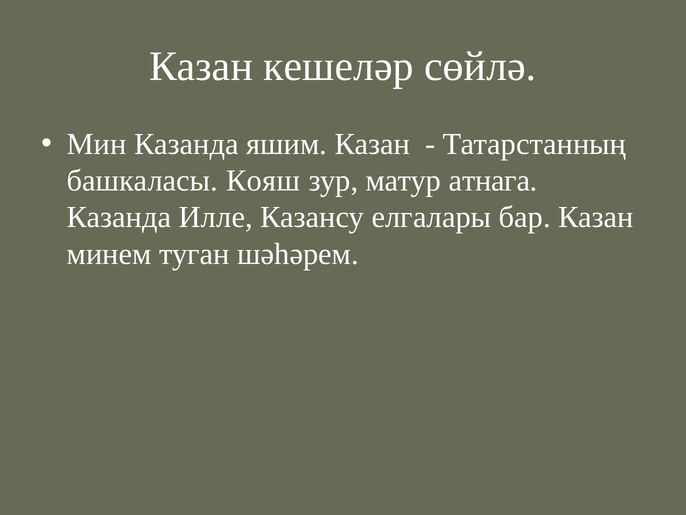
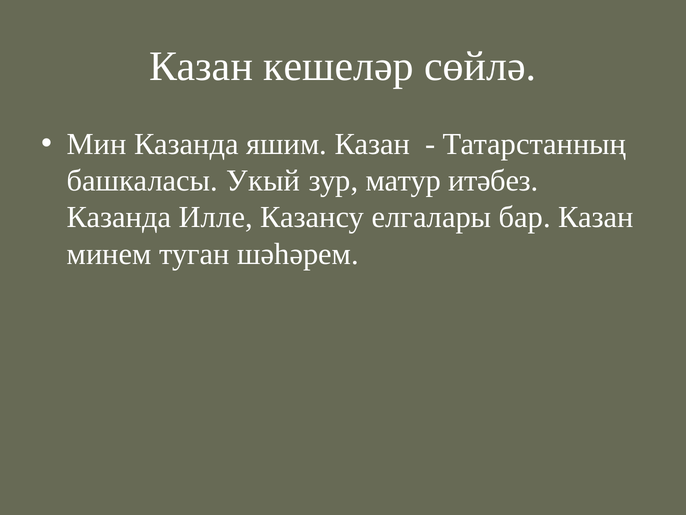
Кояш: Кояш -> Укый
атнага: атнага -> итәбез
